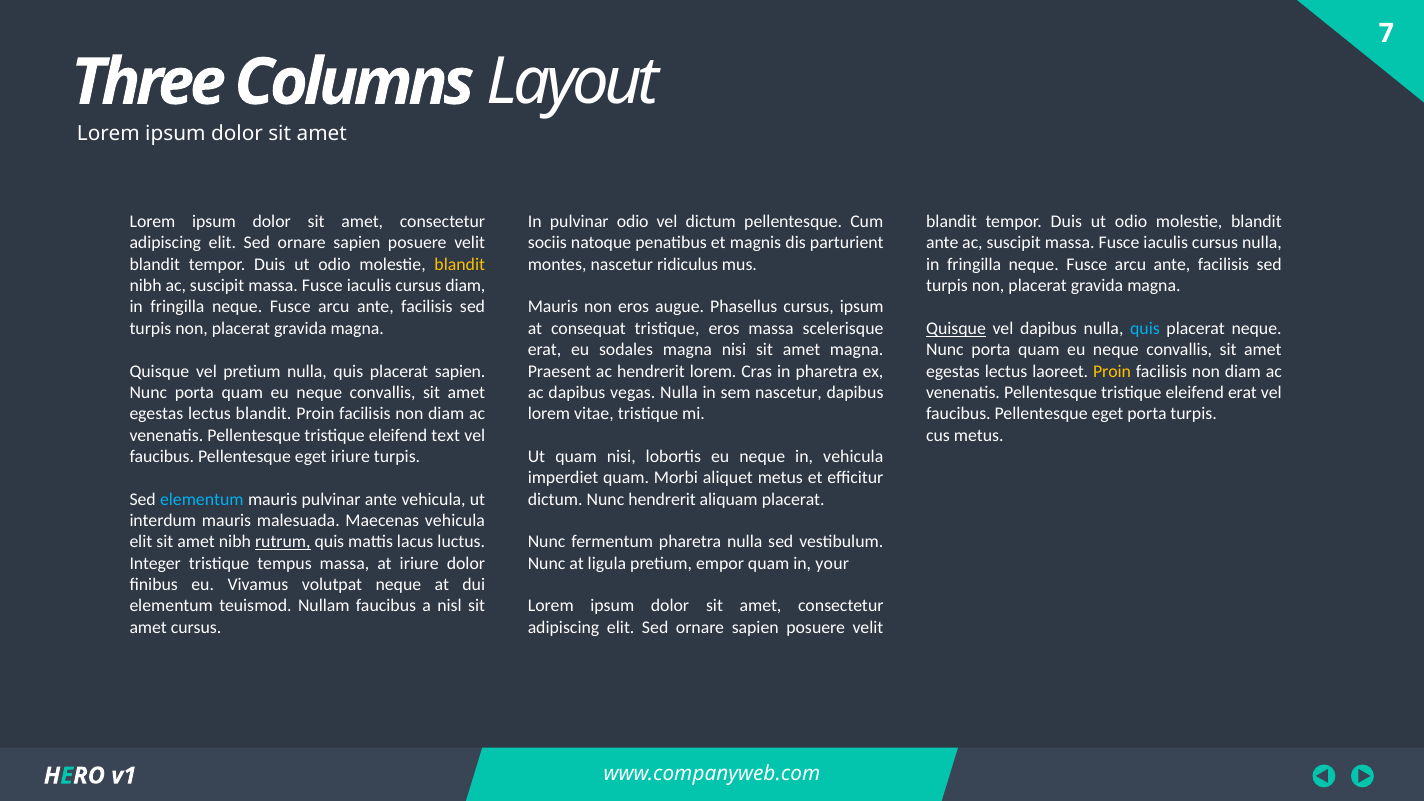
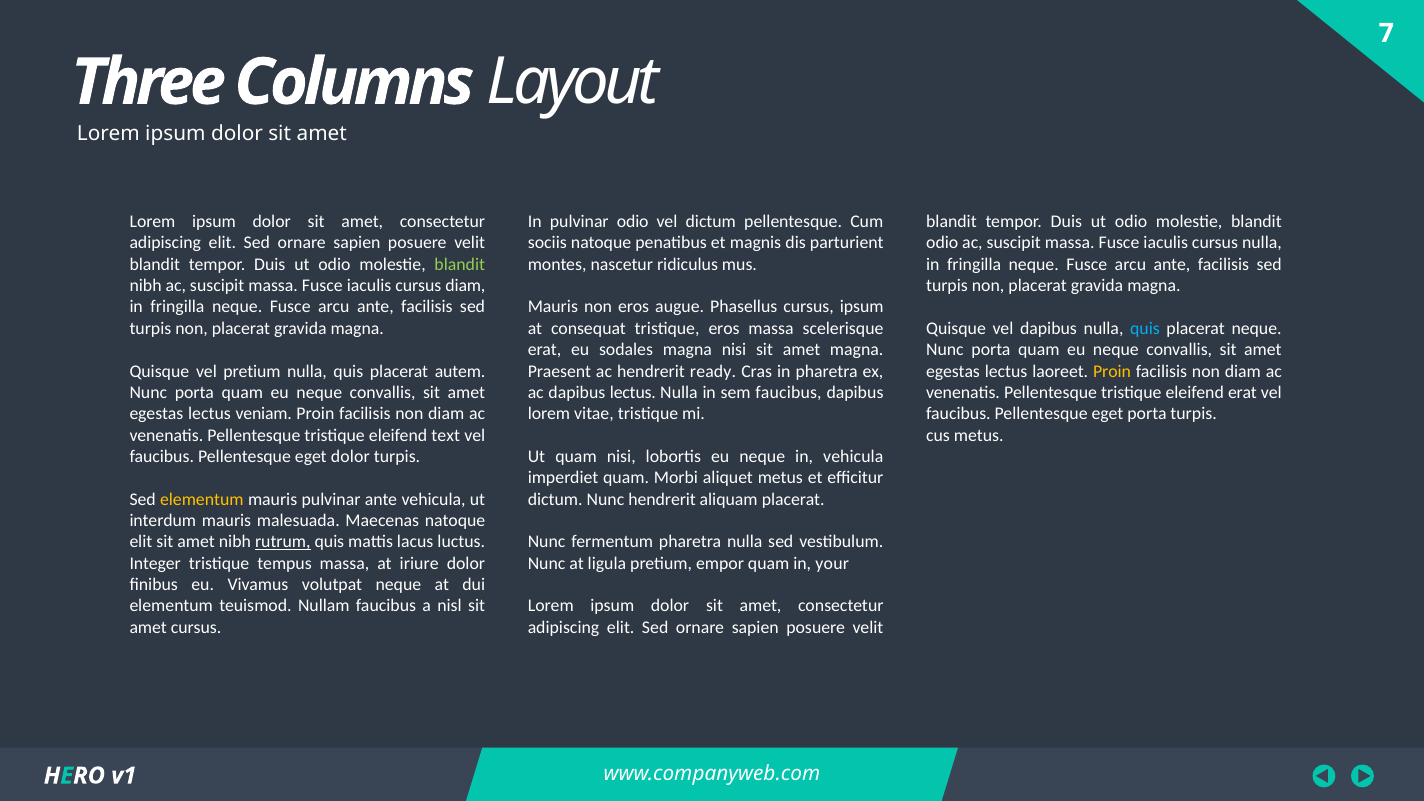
ante at (942, 243): ante -> odio
blandit at (460, 264) colour: yellow -> light green
Quisque at (956, 328) underline: present -> none
placerat sapien: sapien -> autem
hendrerit lorem: lorem -> ready
dapibus vegas: vegas -> lectus
sem nascetur: nascetur -> faucibus
lectus blandit: blandit -> veniam
eget iriure: iriure -> dolor
elementum at (202, 499) colour: light blue -> yellow
Maecenas vehicula: vehicula -> natoque
